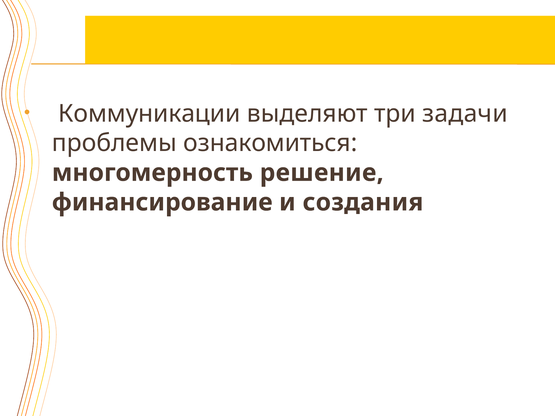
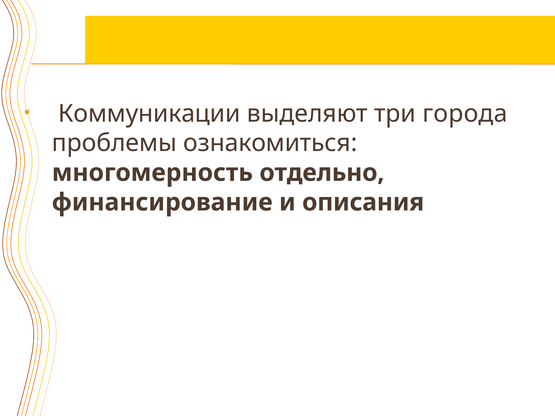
задачи: задачи -> города
решение: решение -> отдельно
создания: создания -> описания
